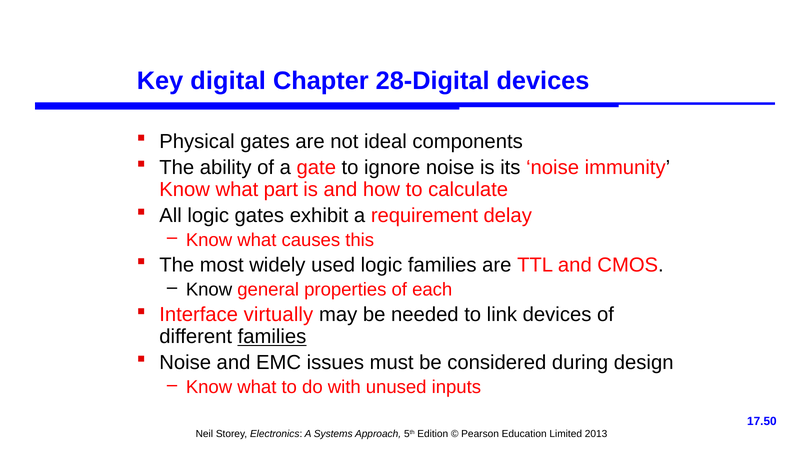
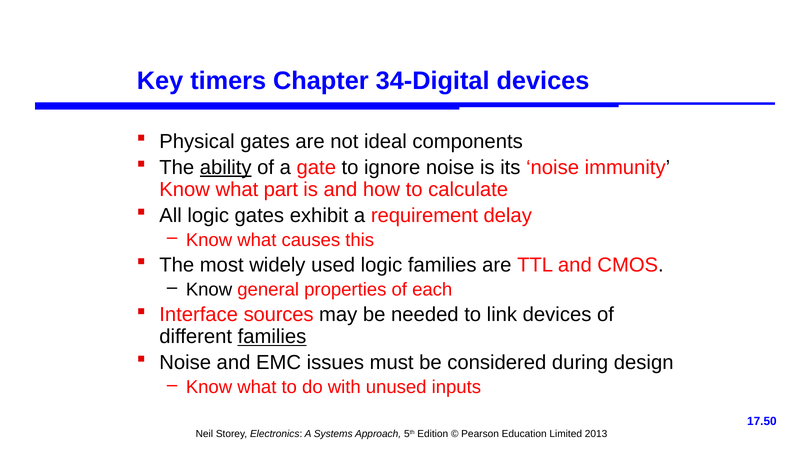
digital: digital -> timers
28-Digital: 28-Digital -> 34-Digital
ability underline: none -> present
virtually: virtually -> sources
